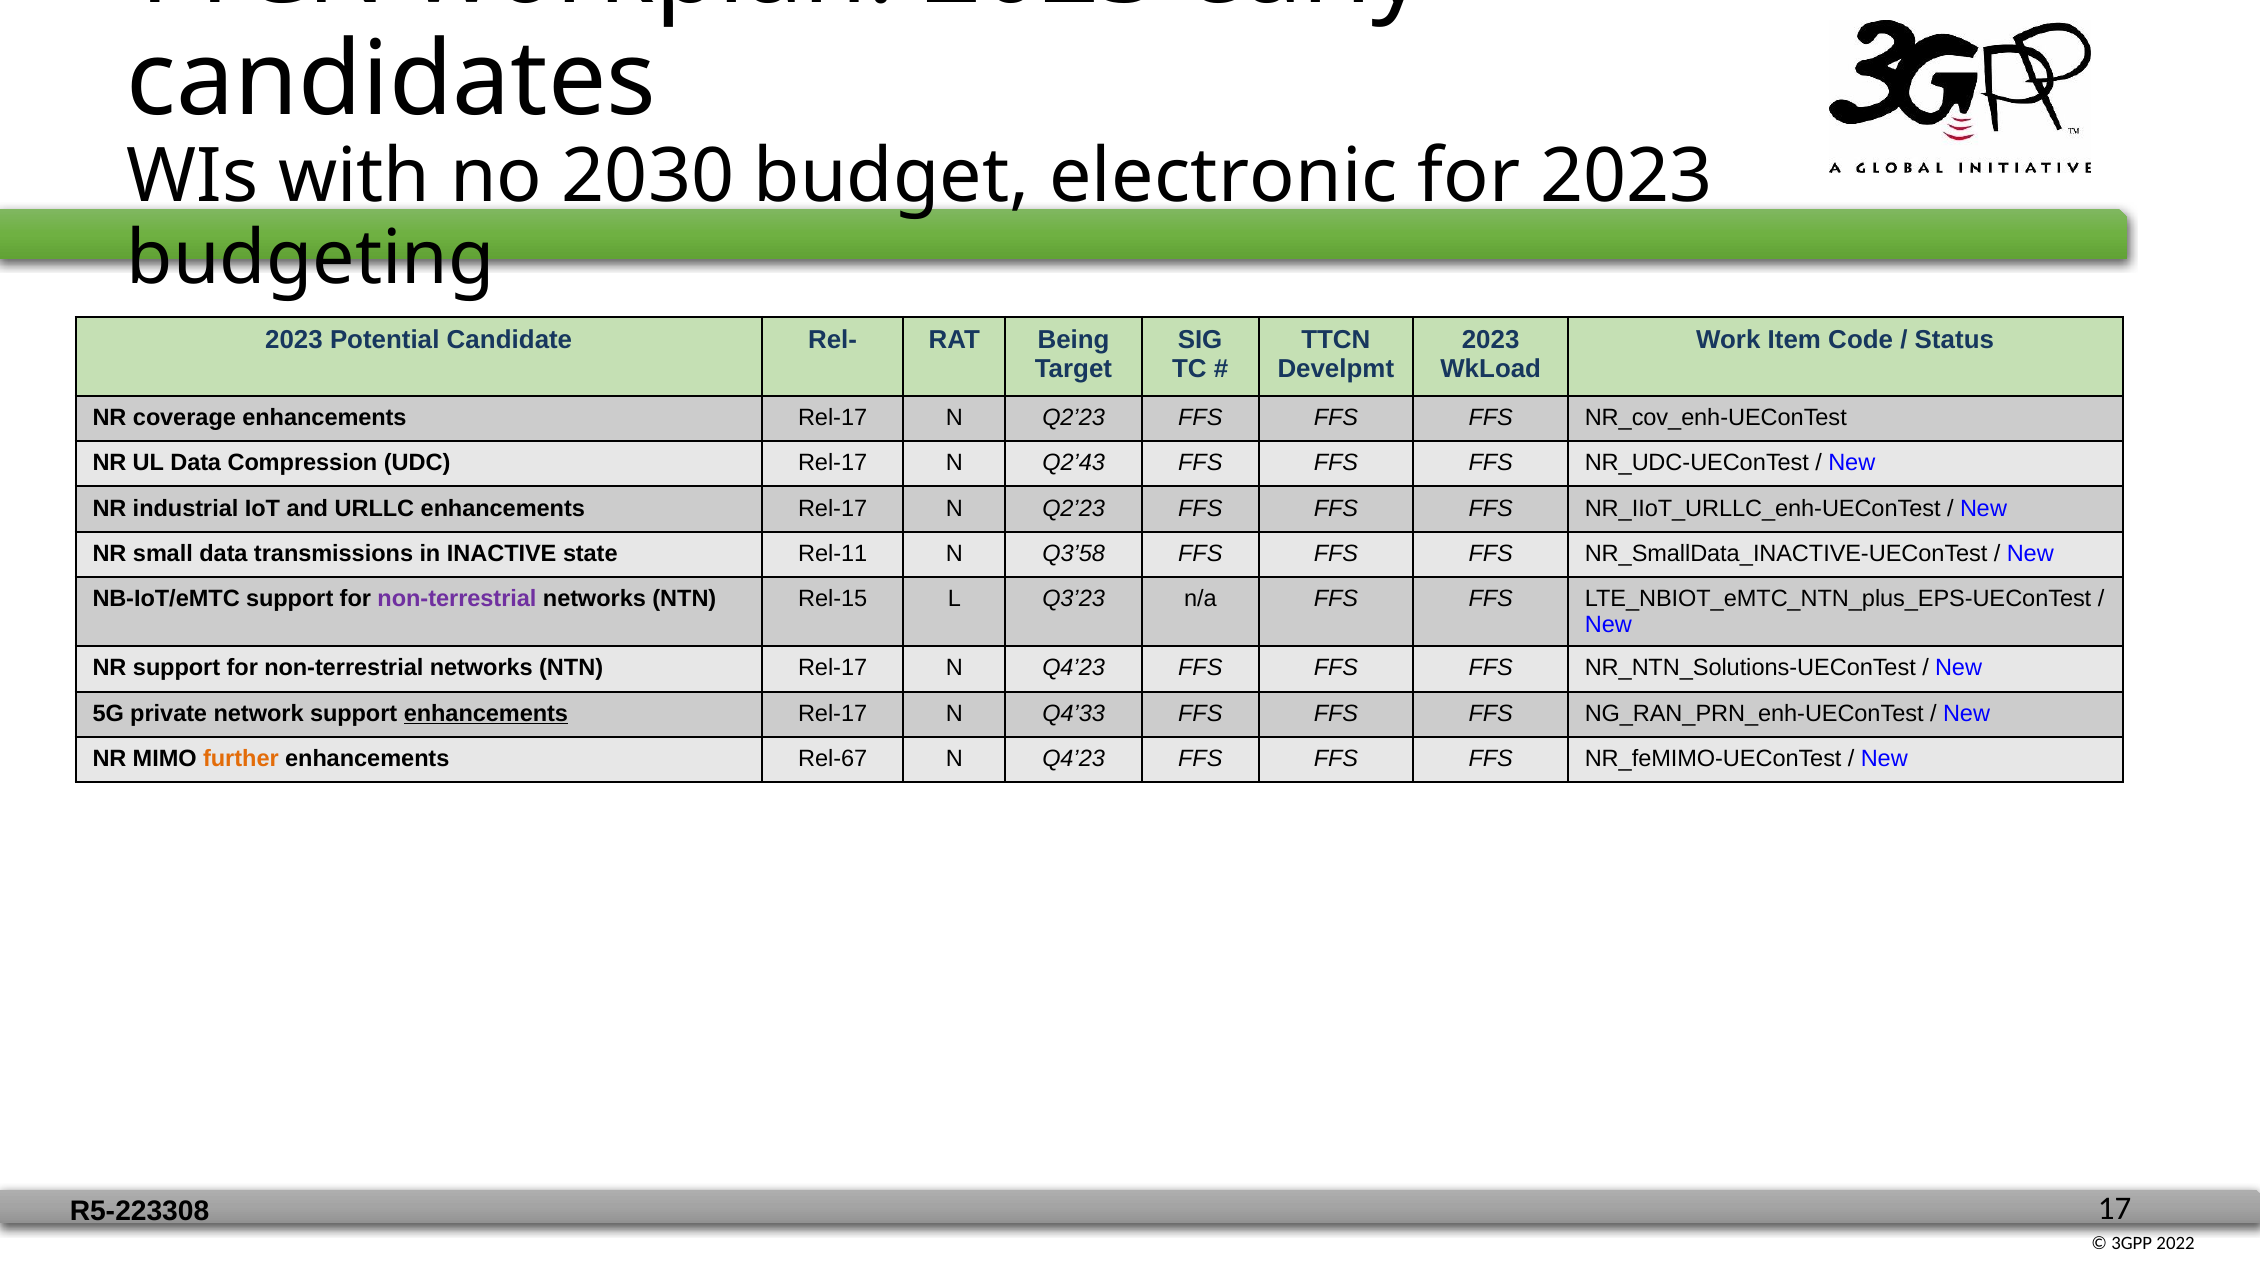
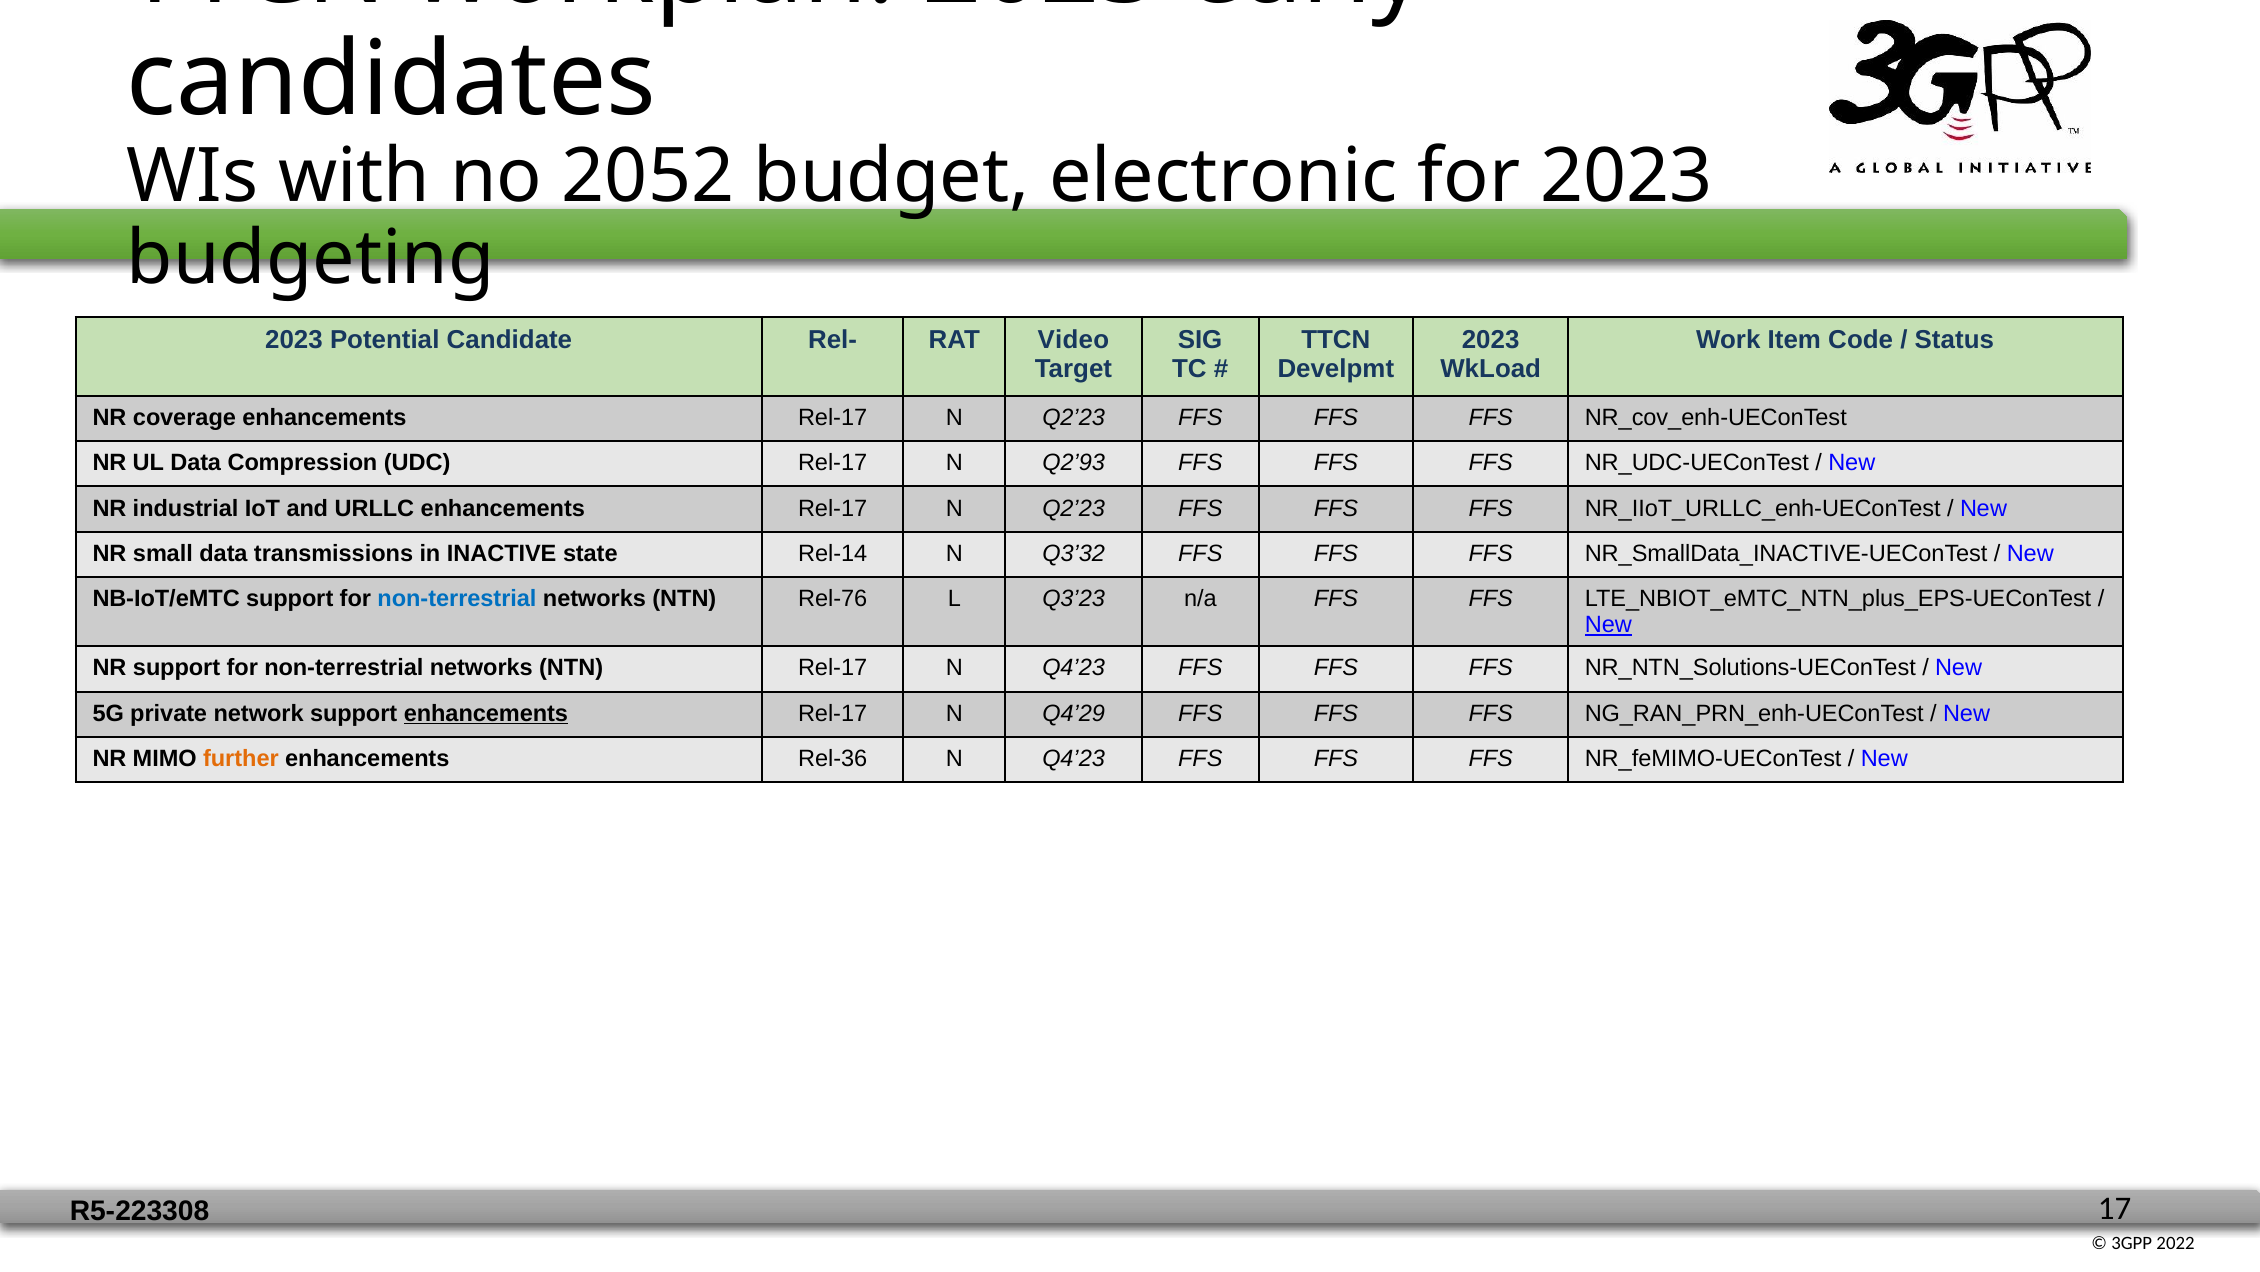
2030: 2030 -> 2052
Being: Being -> Video
Q2’43: Q2’43 -> Q2’93
Rel-11: Rel-11 -> Rel-14
Q3’58: Q3’58 -> Q3’32
non-terrestrial at (457, 598) colour: purple -> blue
Rel-15: Rel-15 -> Rel-76
New at (1608, 625) underline: none -> present
Q4’33: Q4’33 -> Q4’29
Rel-67: Rel-67 -> Rel-36
